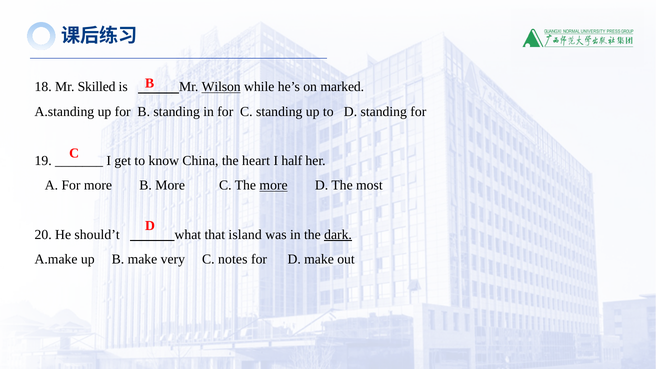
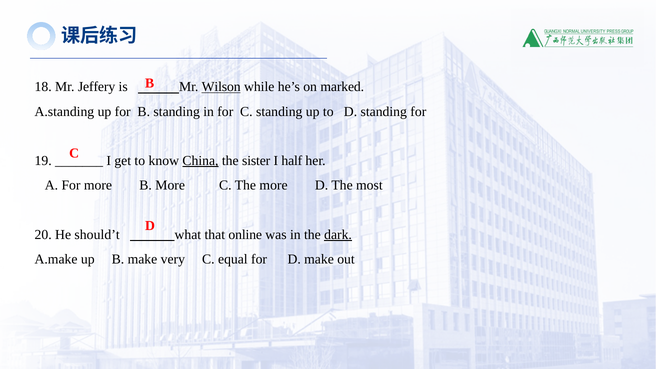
Skilled: Skilled -> Jeffery
China underline: none -> present
heart: heart -> sister
more at (274, 185) underline: present -> none
island: island -> online
notes: notes -> equal
